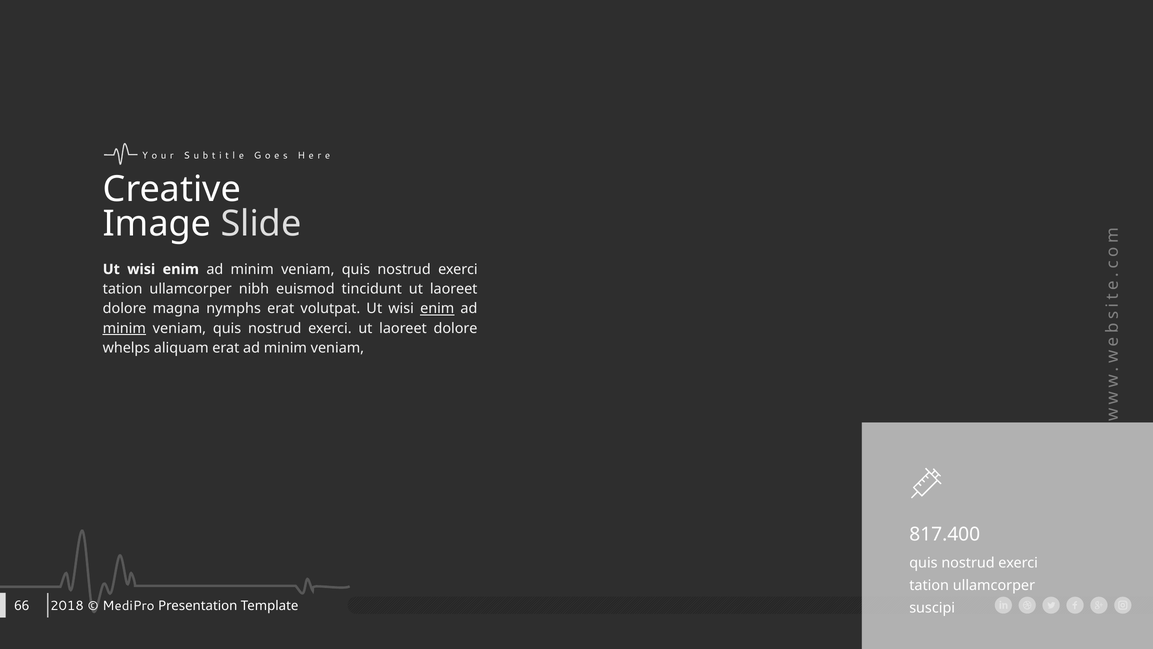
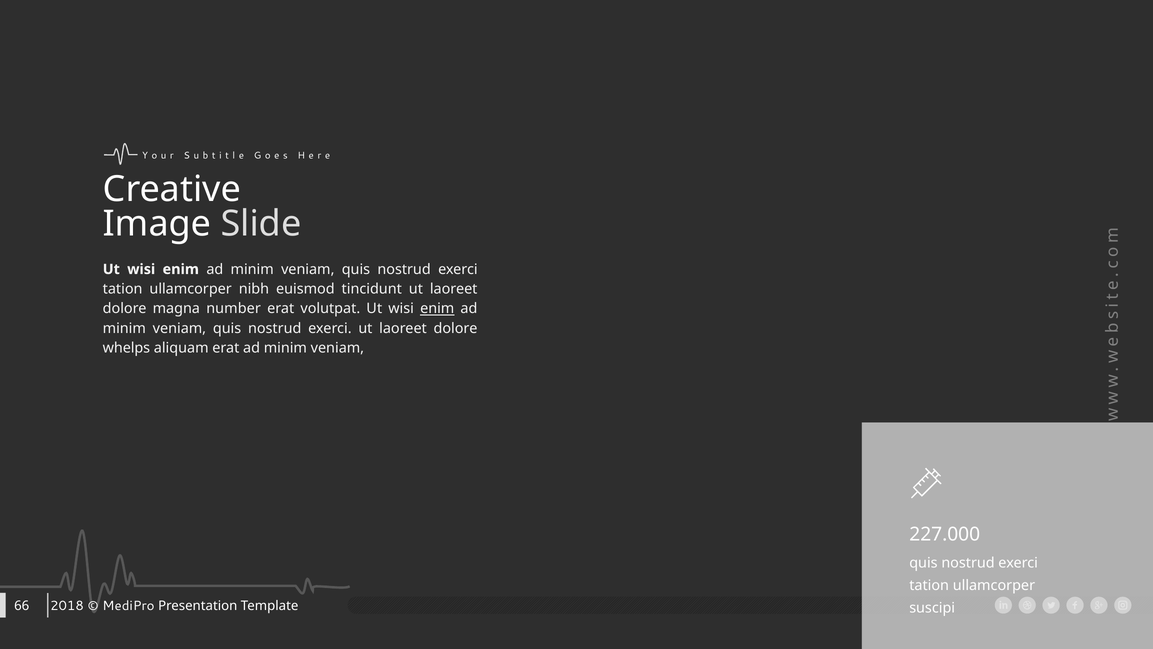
nymphs: nymphs -> number
minim at (124, 328) underline: present -> none
817.400: 817.400 -> 227.000
